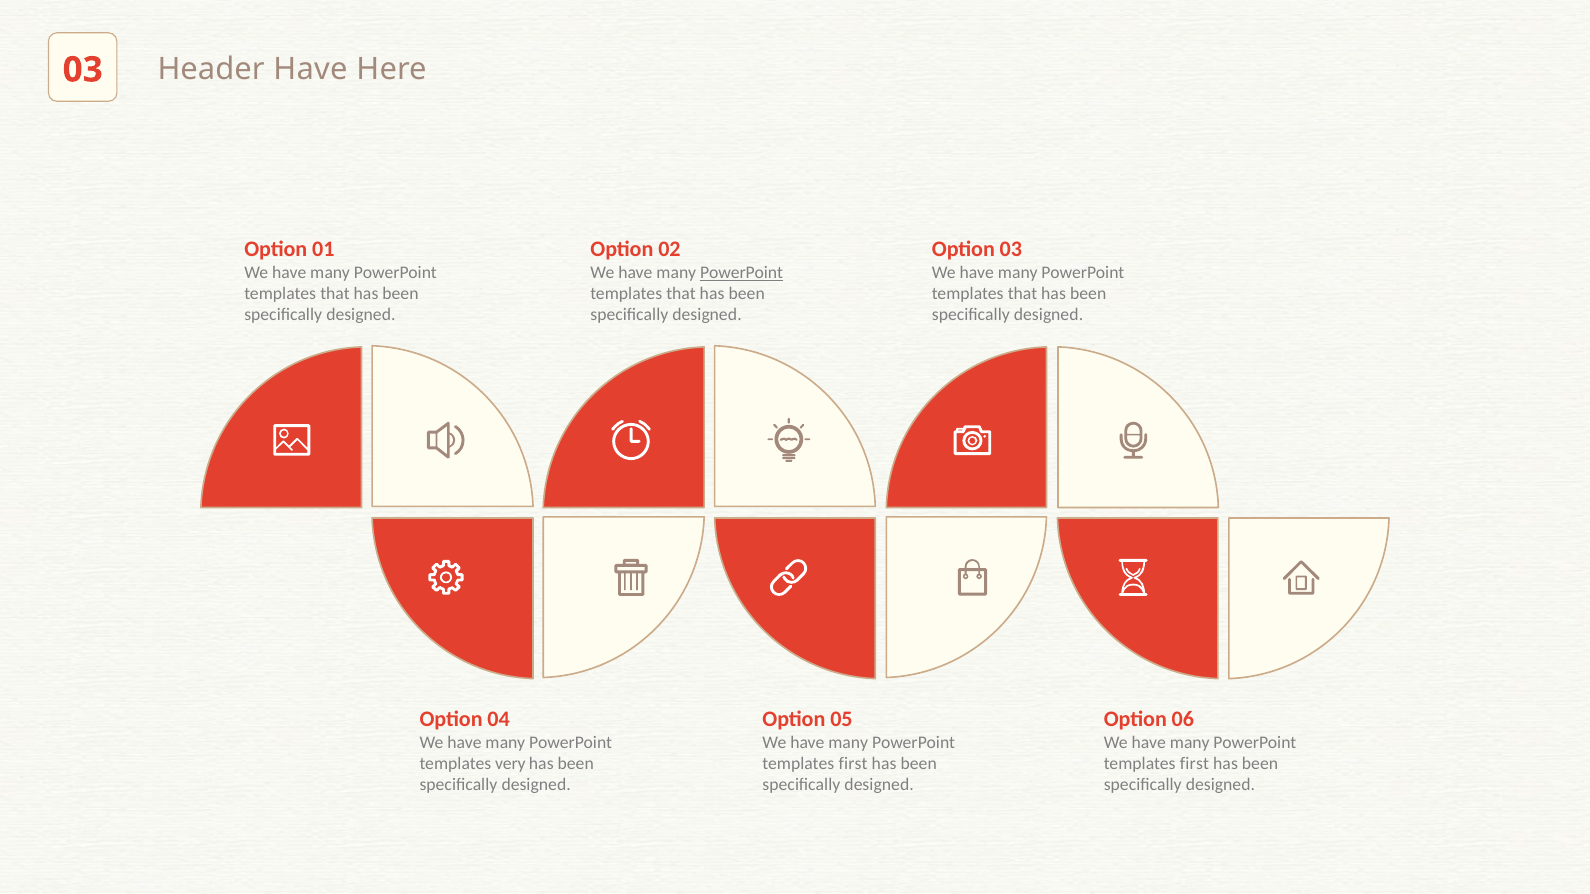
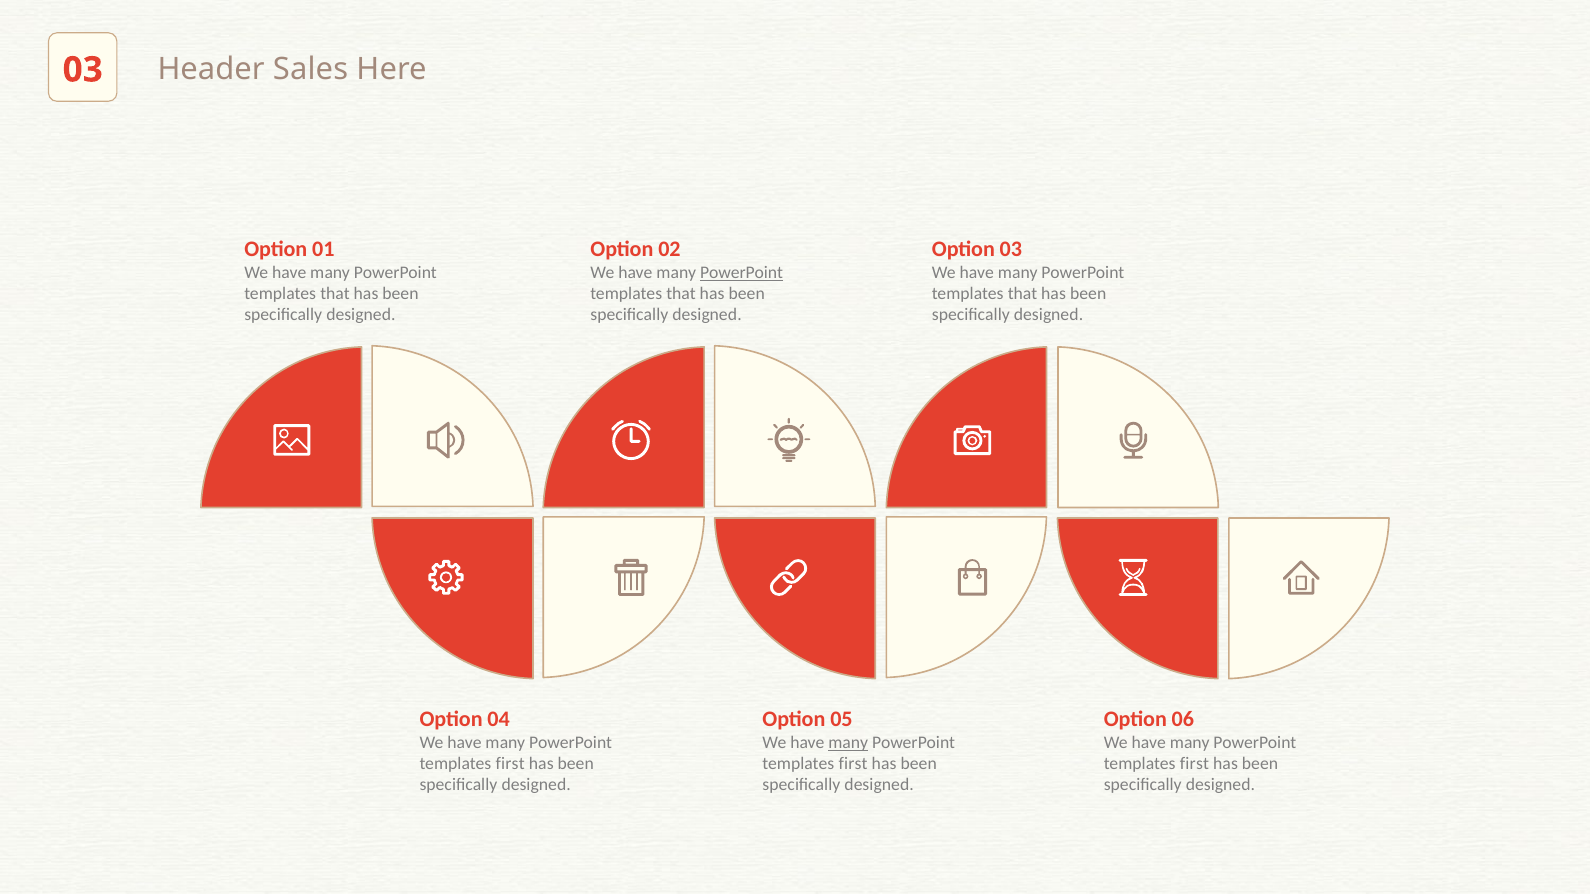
Header Have: Have -> Sales
many at (848, 743) underline: none -> present
very at (510, 764): very -> first
